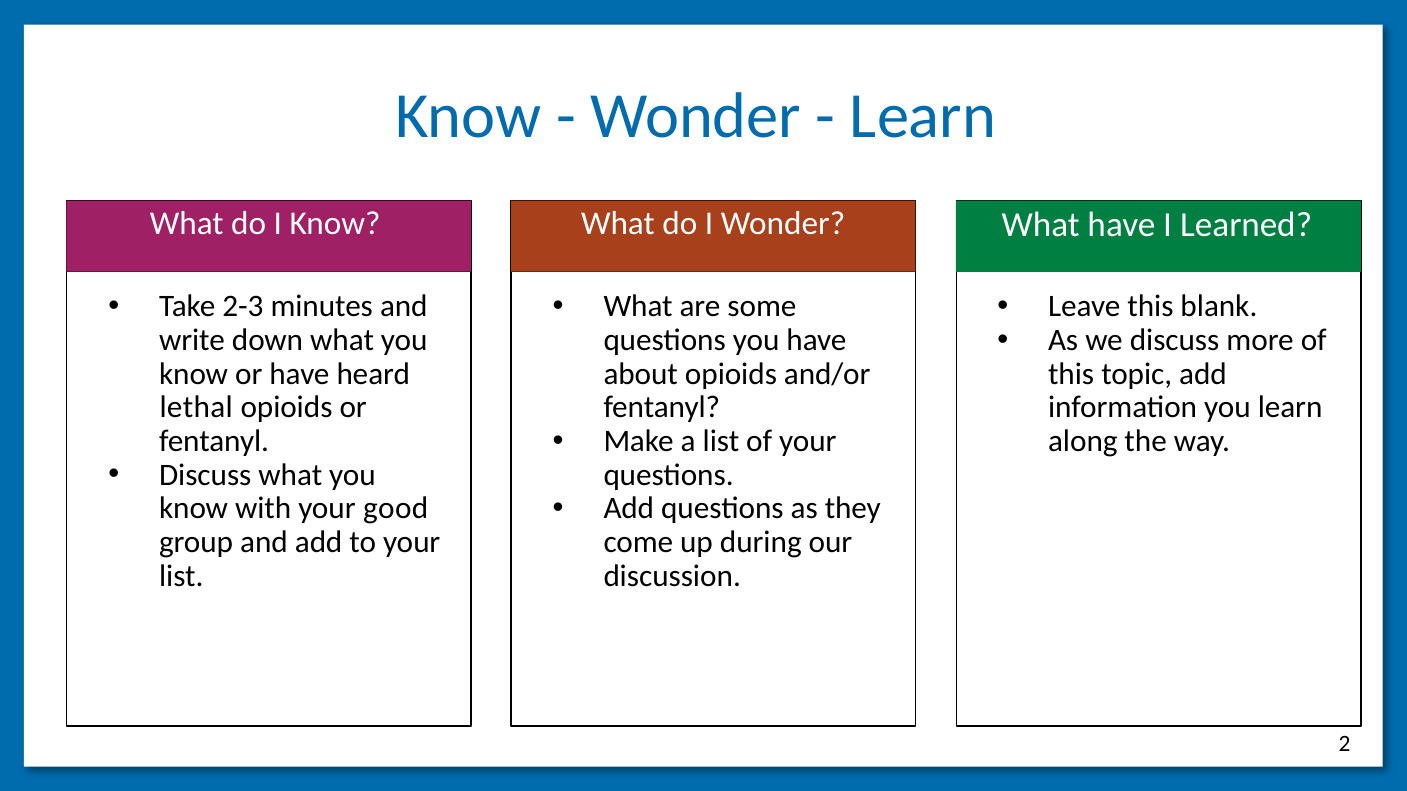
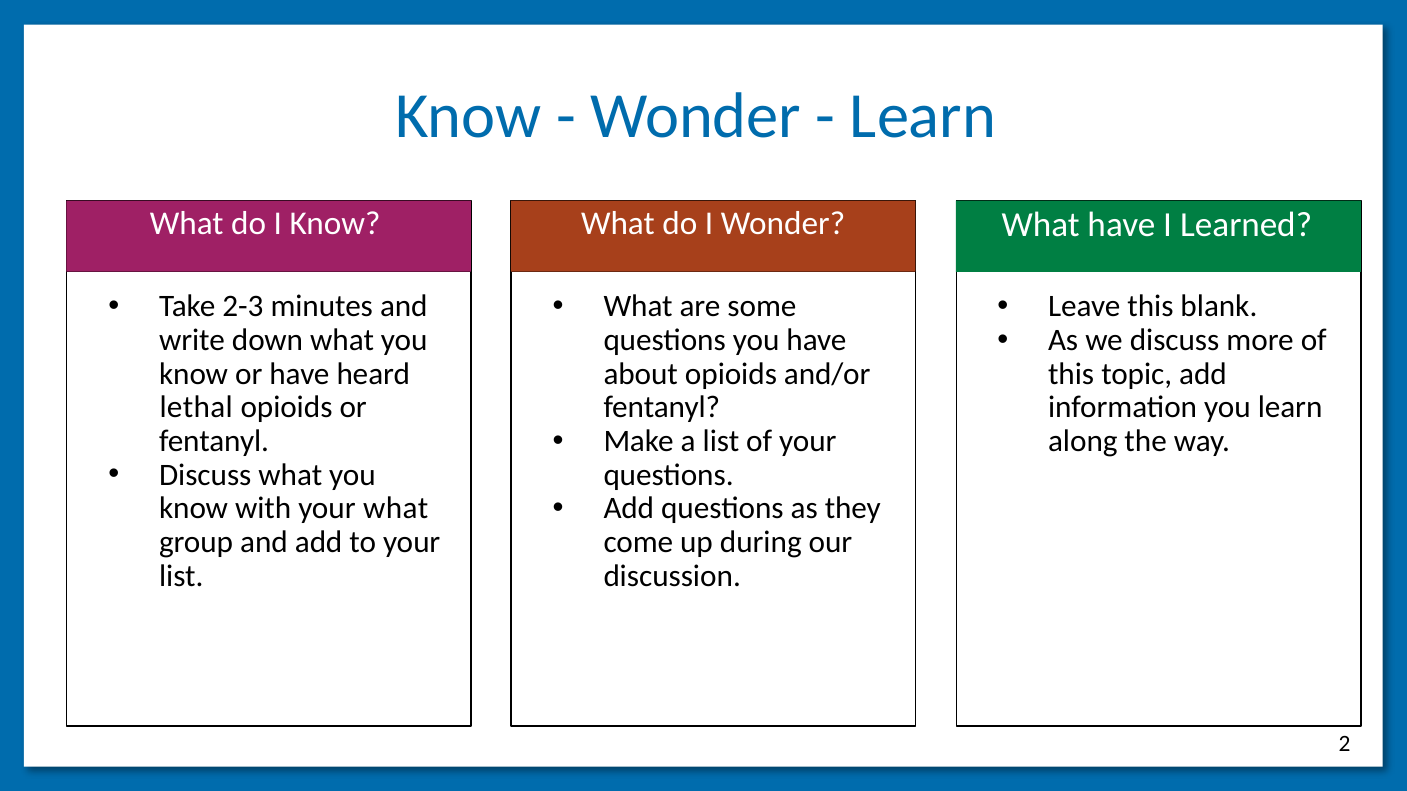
your good: good -> what
